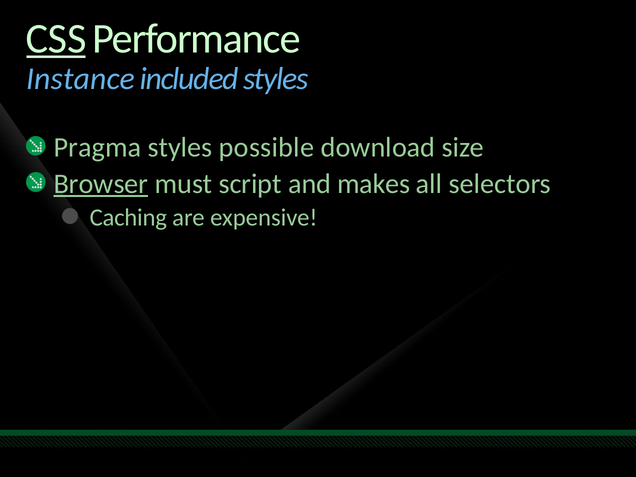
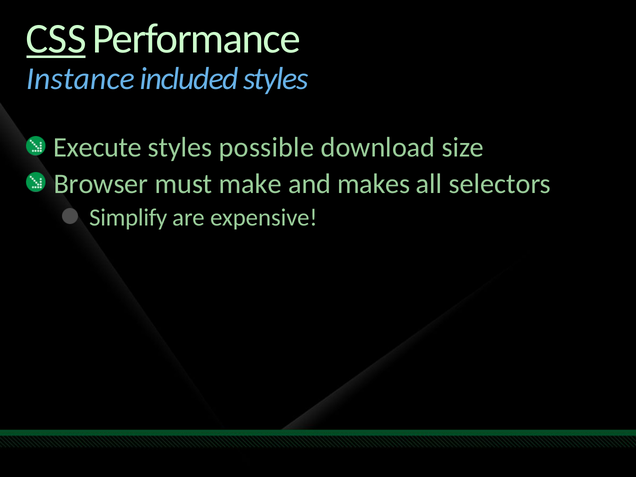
Pragma: Pragma -> Execute
Browser underline: present -> none
script: script -> make
Caching: Caching -> Simplify
